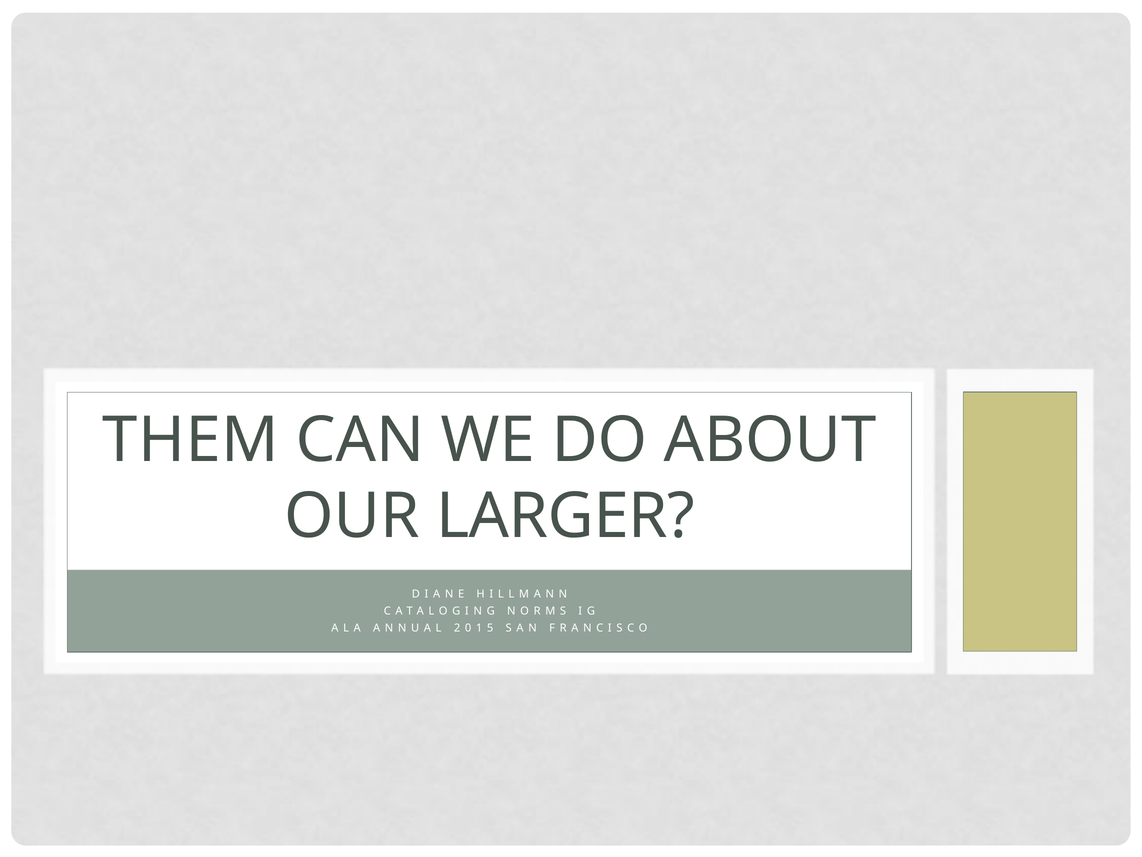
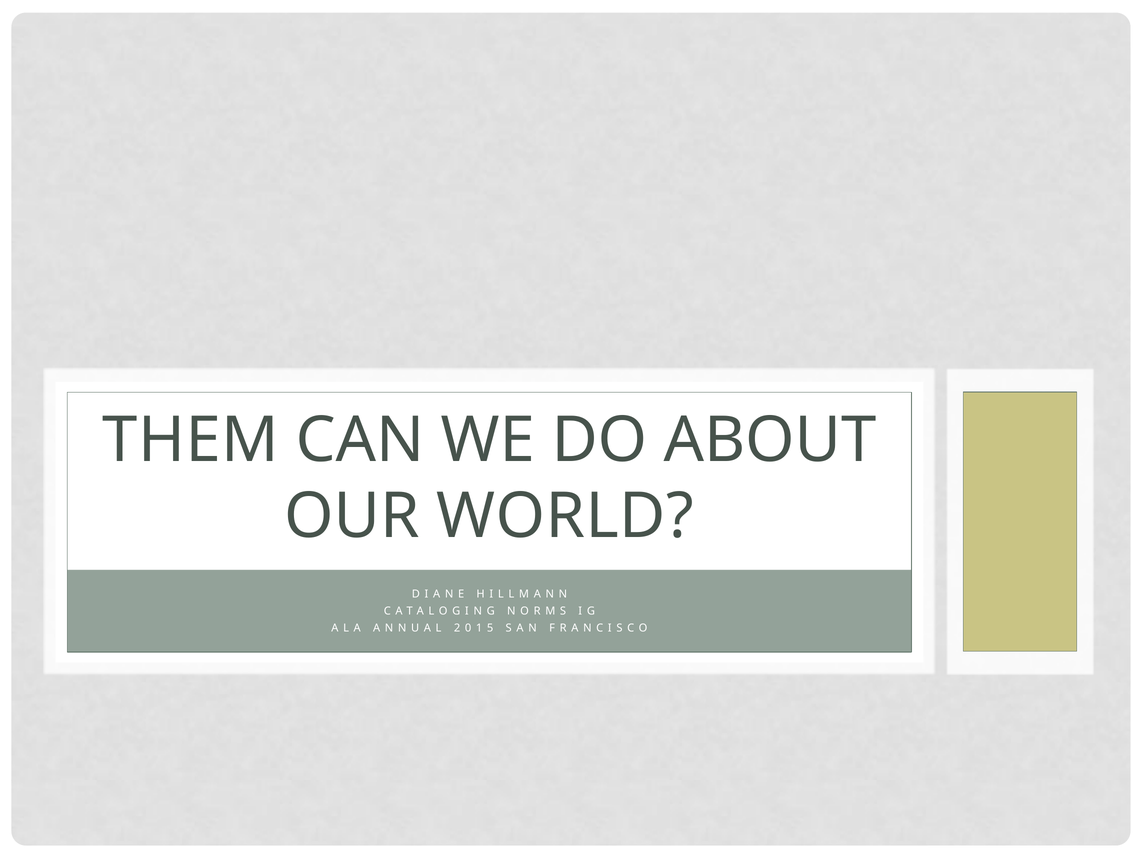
LARGER: LARGER -> WORLD
